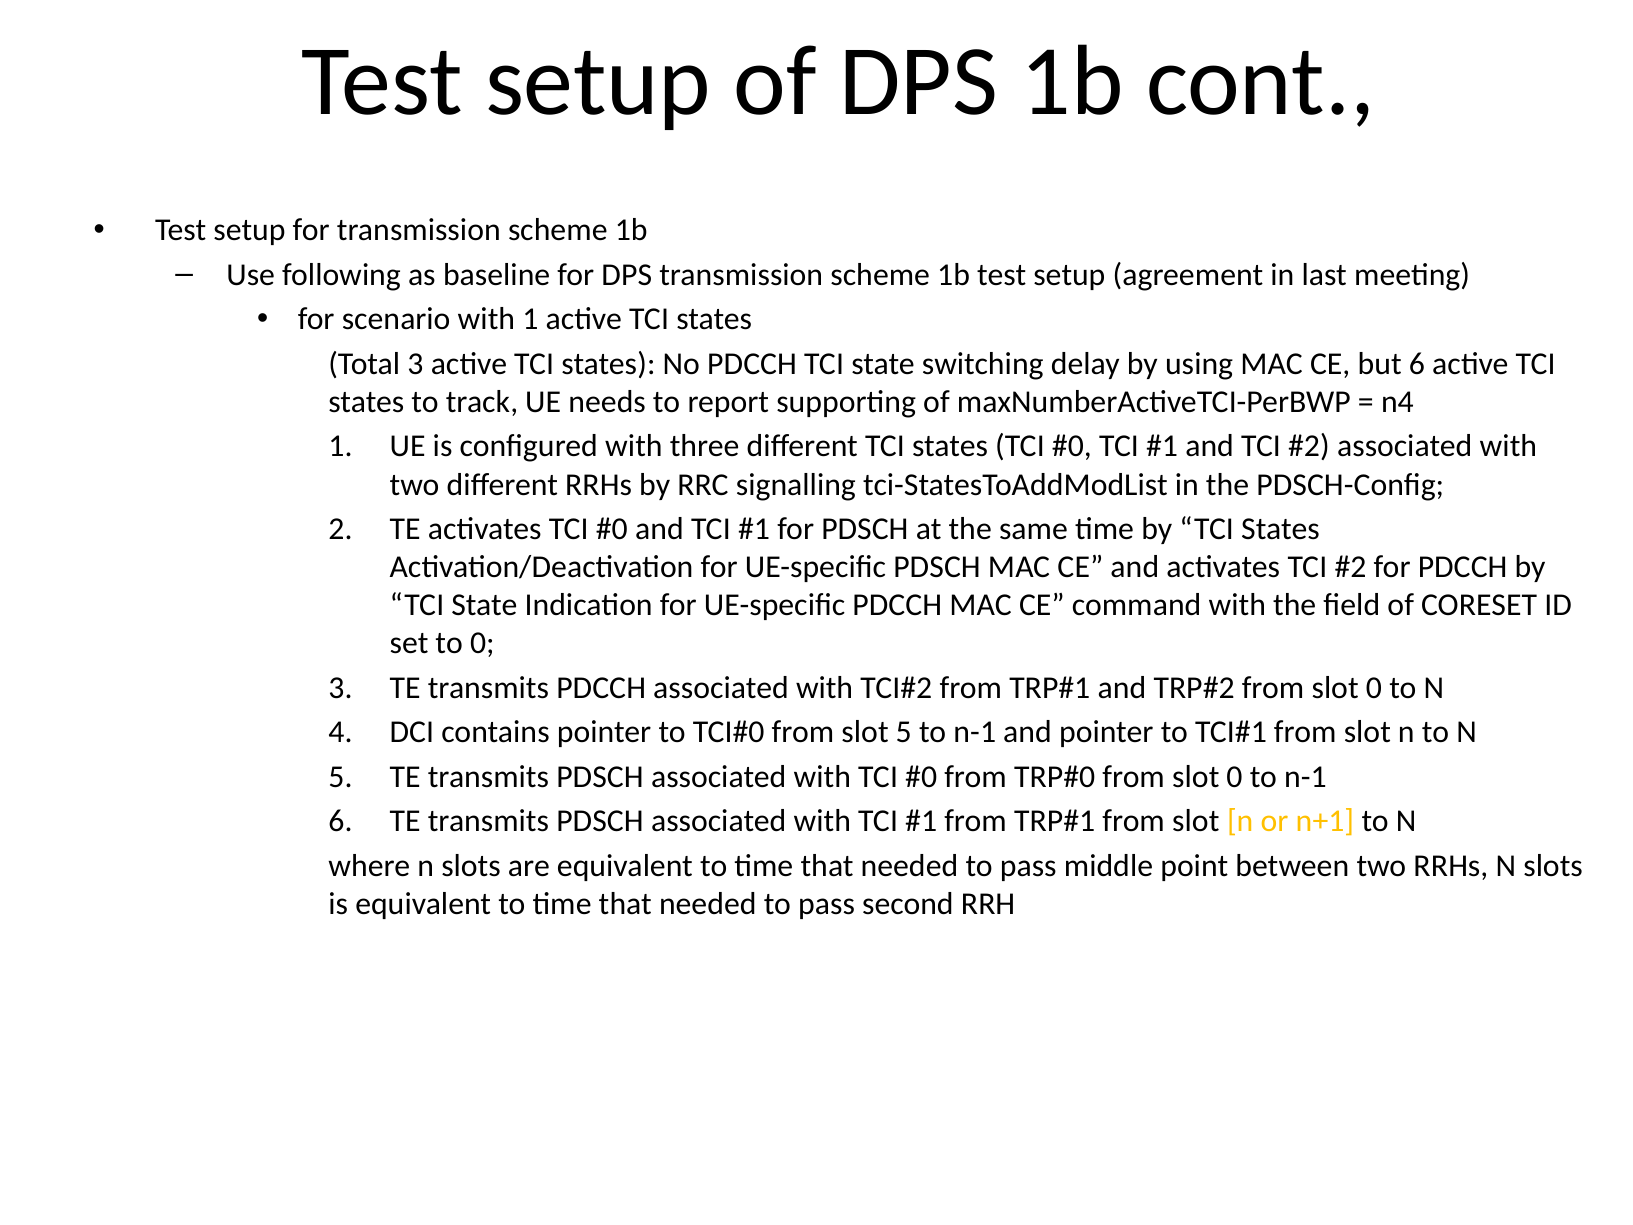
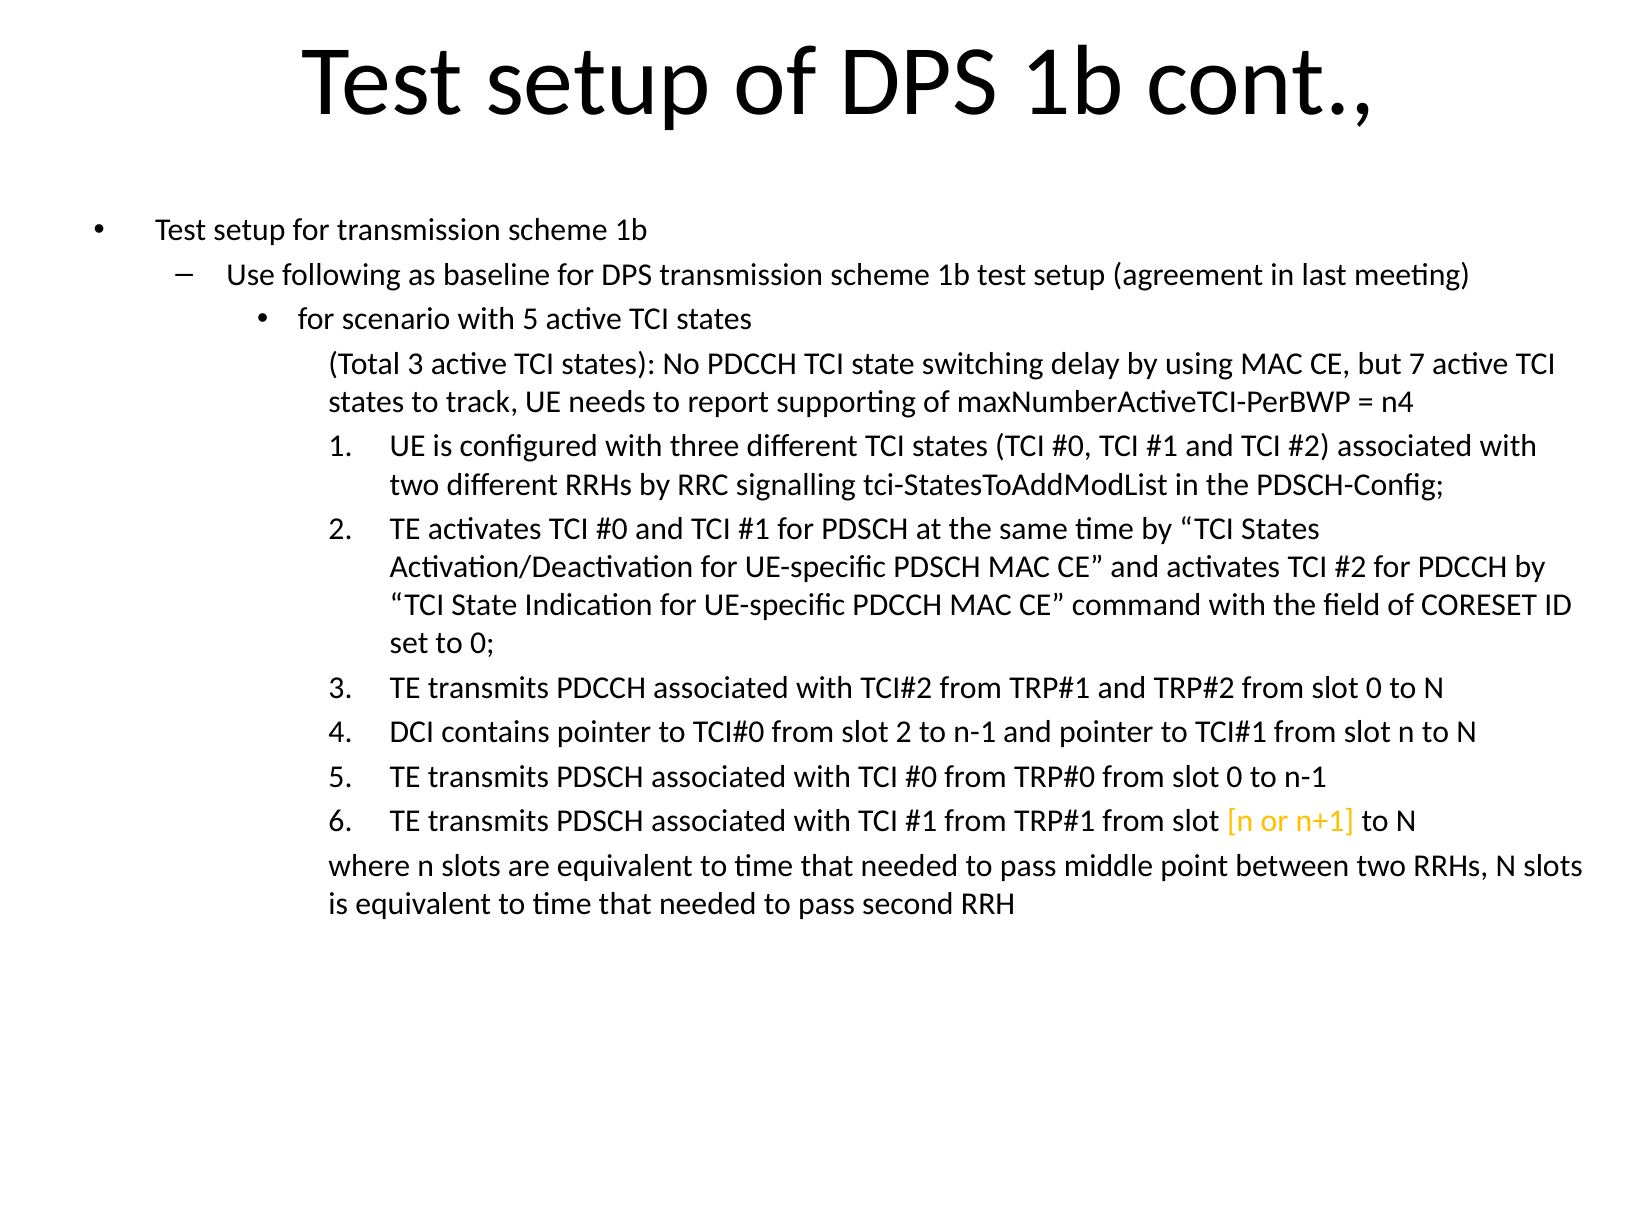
with 1: 1 -> 5
but 6: 6 -> 7
slot 5: 5 -> 2
